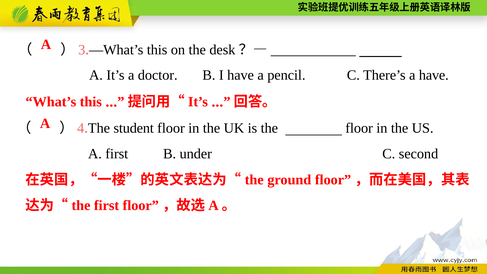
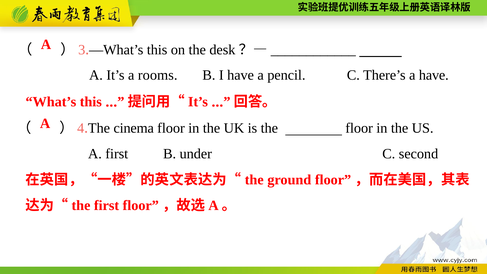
doctor: doctor -> rooms
student: student -> cinema
